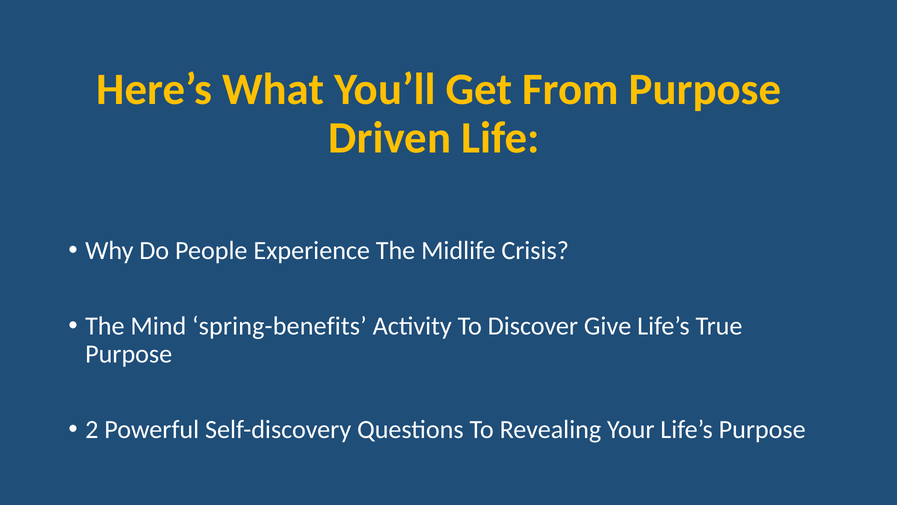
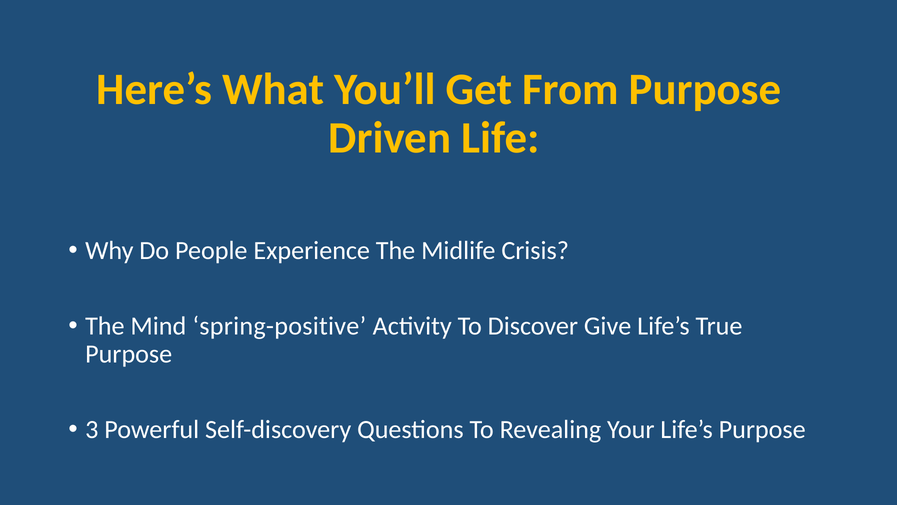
spring-benefits: spring-benefits -> spring-positive
2: 2 -> 3
